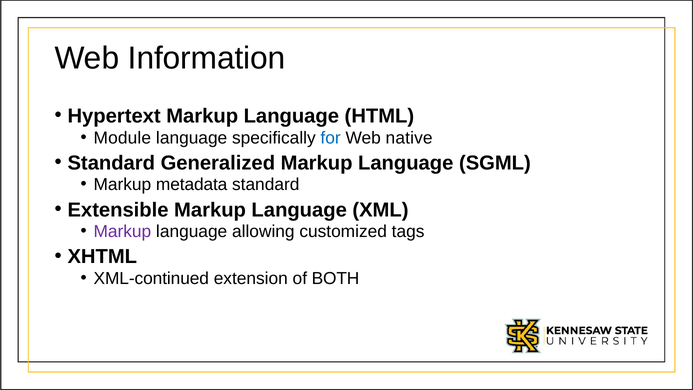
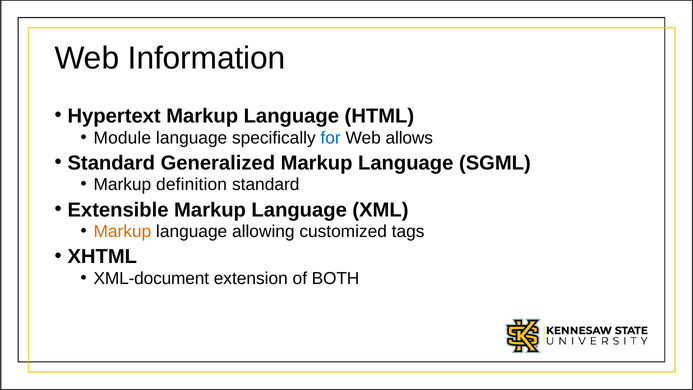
native: native -> allows
metadata: metadata -> definition
Markup at (122, 232) colour: purple -> orange
XML-continued: XML-continued -> XML-document
